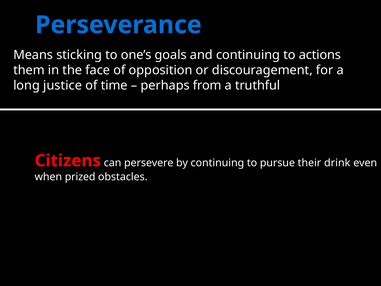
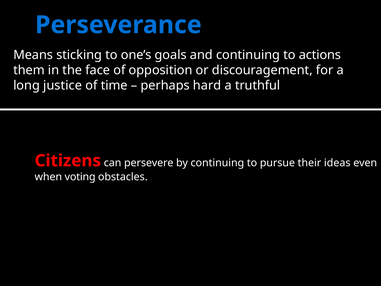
from: from -> hard
drink: drink -> ideas
prized: prized -> voting
